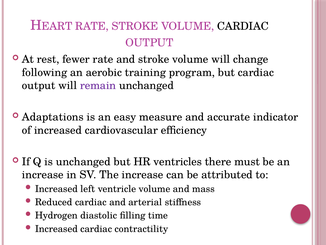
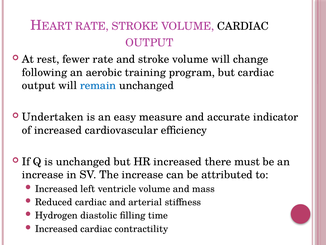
remain colour: purple -> blue
Adaptations: Adaptations -> Undertaken
HR ventricles: ventricles -> increased
